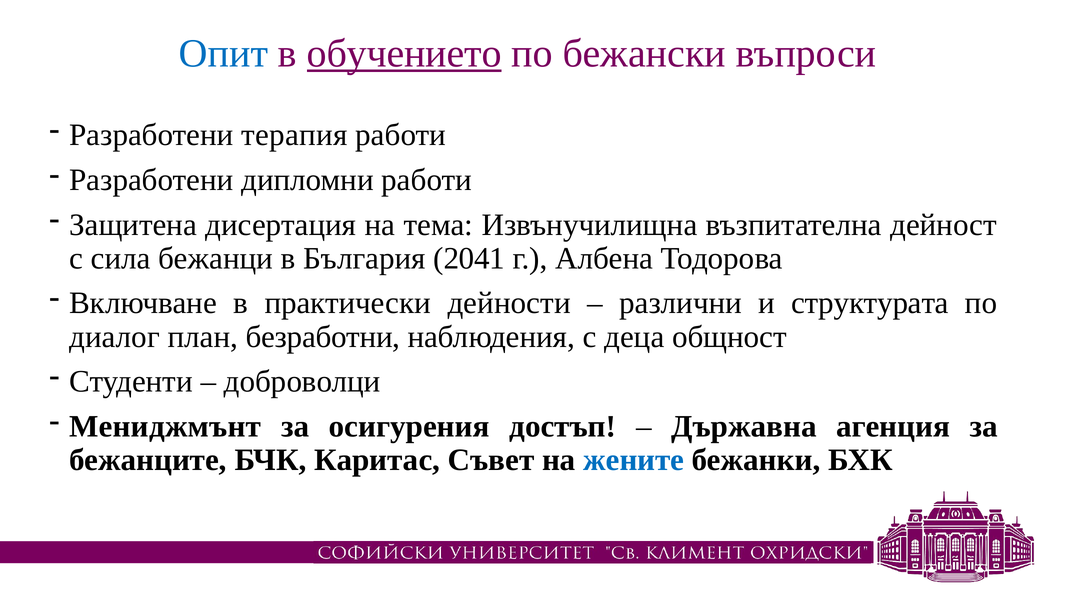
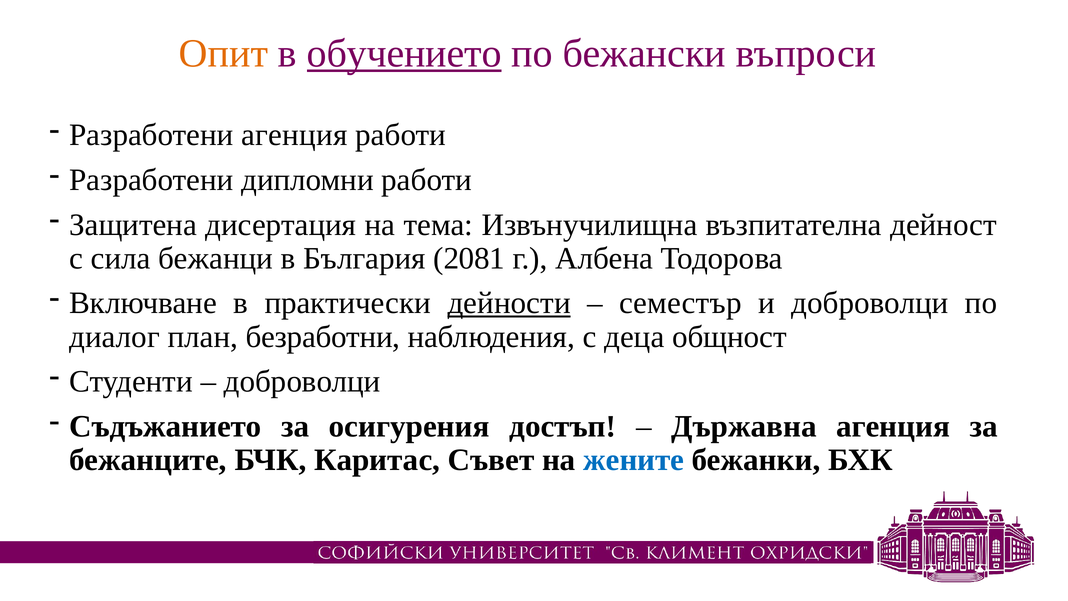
Опит colour: blue -> orange
Разработени терапия: терапия -> агенция
2041: 2041 -> 2081
дейности underline: none -> present
различни: различни -> семестър
и структурата: структурата -> доброволци
Мениджмънт: Мениджмънт -> Съдъжанието
